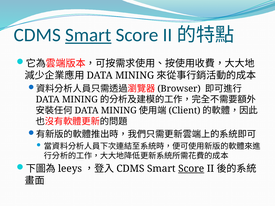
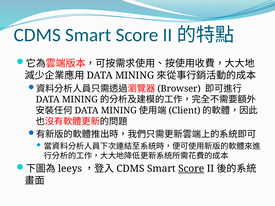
Smart at (88, 35) underline: present -> none
